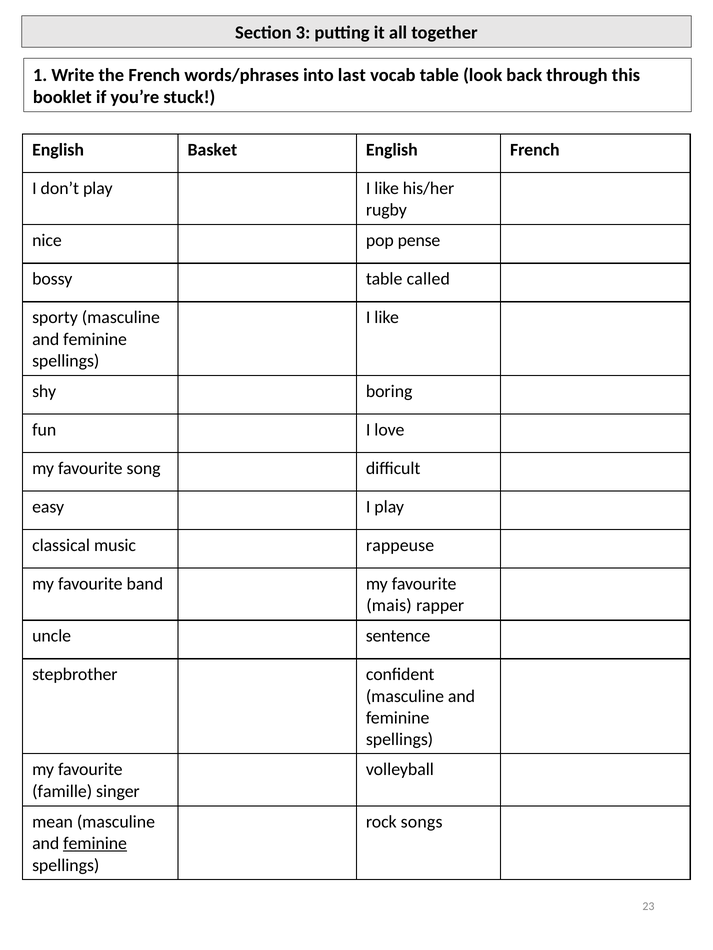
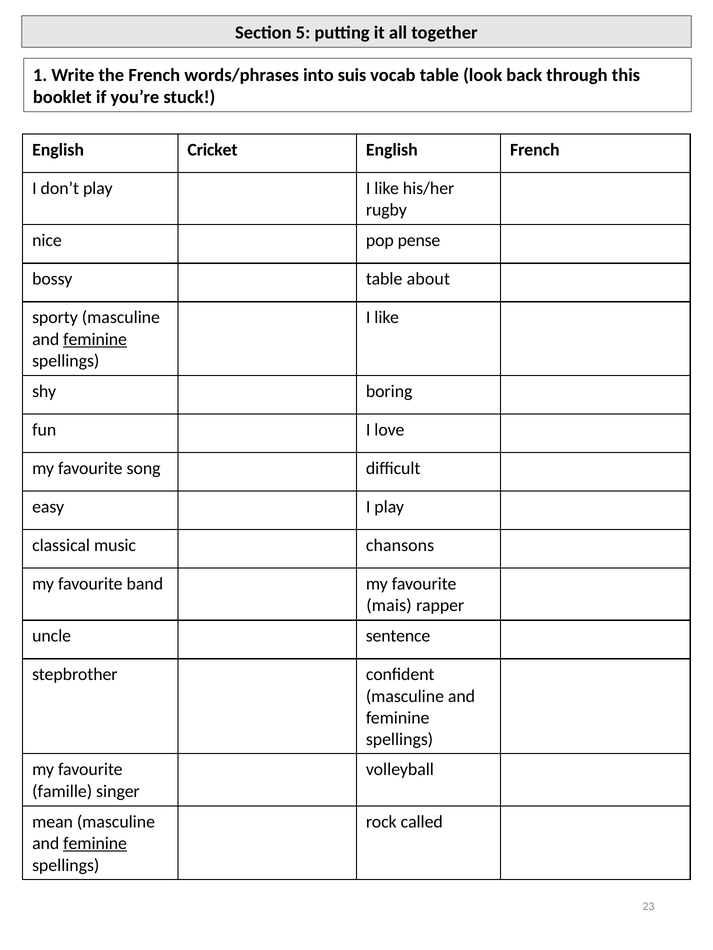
3: 3 -> 5
last: last -> suis
Basket: Basket -> Cricket
called: called -> about
feminine at (95, 339) underline: none -> present
rappeuse: rappeuse -> chansons
songs: songs -> called
